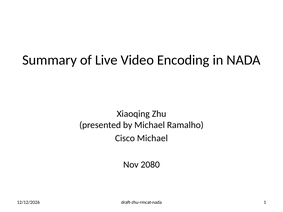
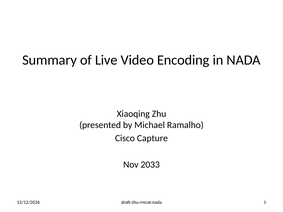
Cisco Michael: Michael -> Capture
2080: 2080 -> 2033
